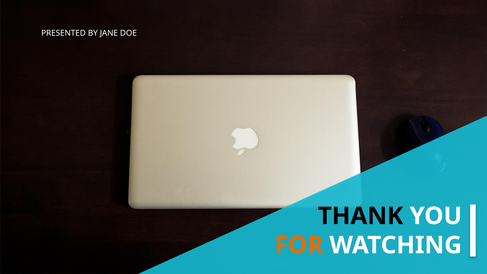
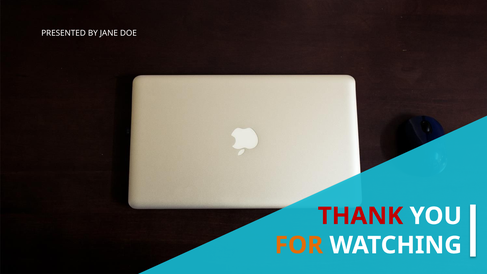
THANK colour: black -> red
